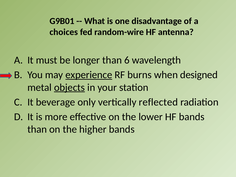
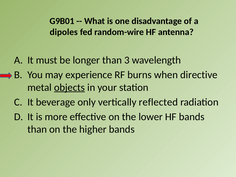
choices: choices -> dipoles
6: 6 -> 3
experience underline: present -> none
designed: designed -> directive
